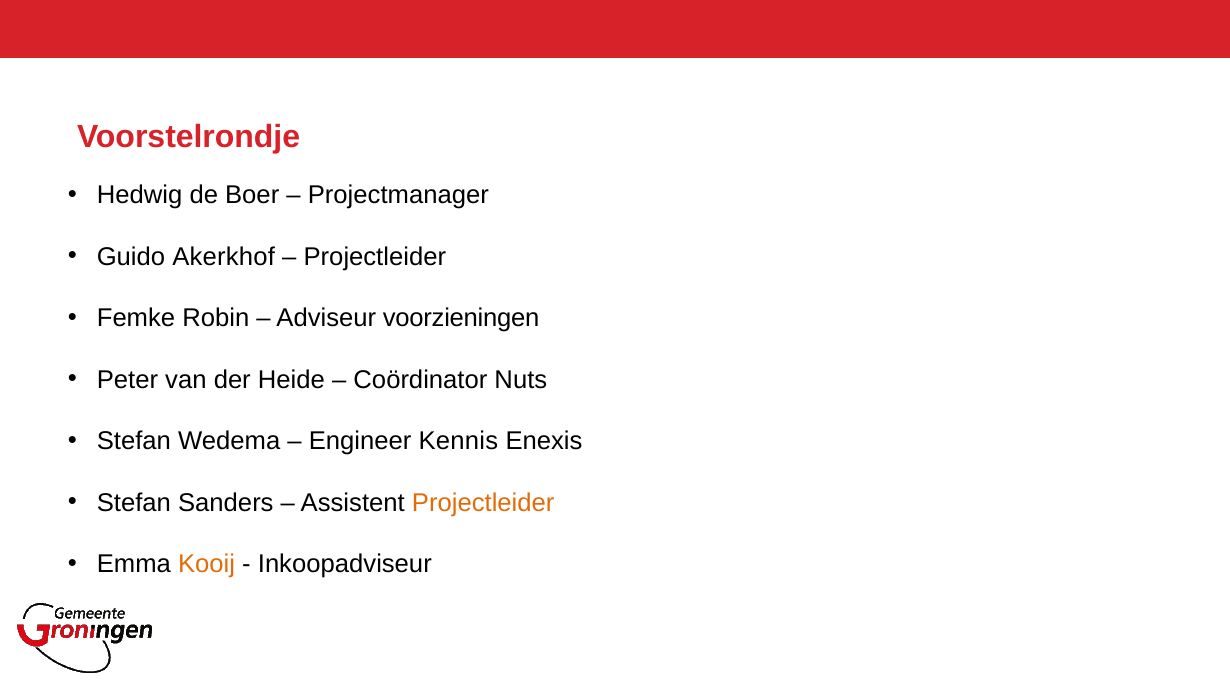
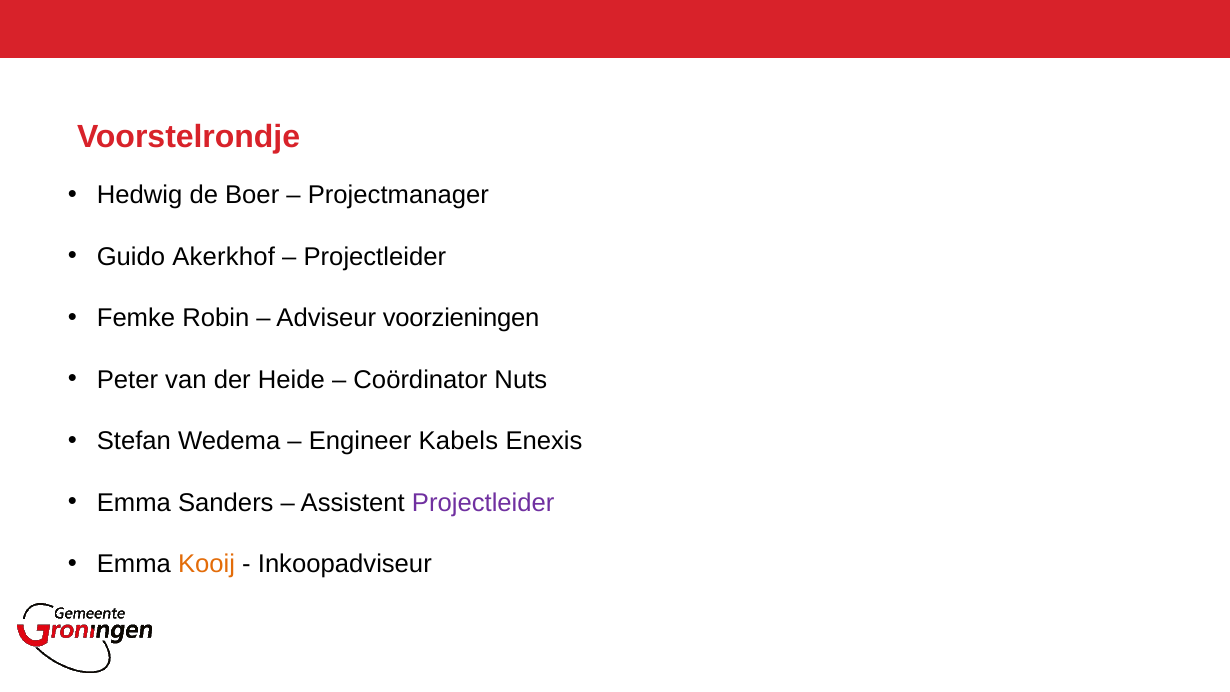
Kennis: Kennis -> Kabels
Stefan at (134, 503): Stefan -> Emma
Projectleider at (483, 503) colour: orange -> purple
